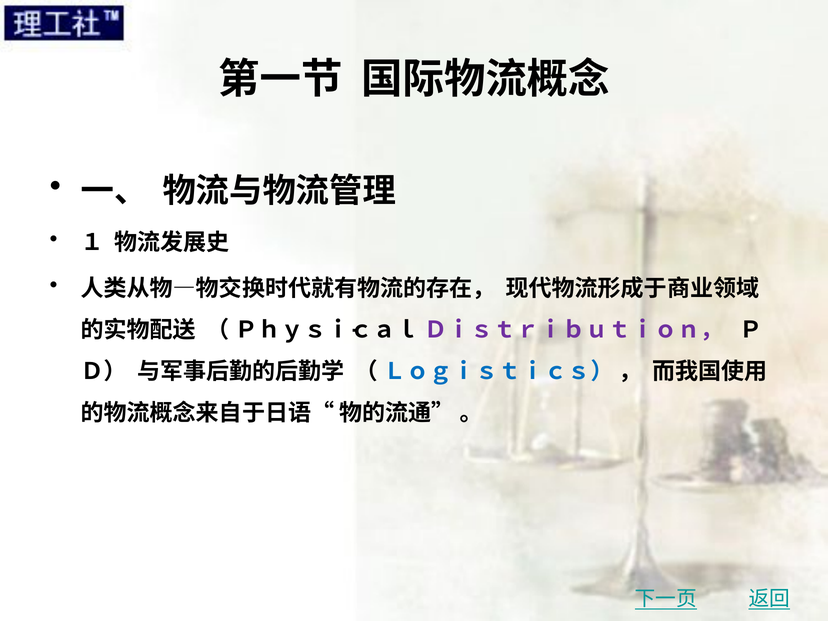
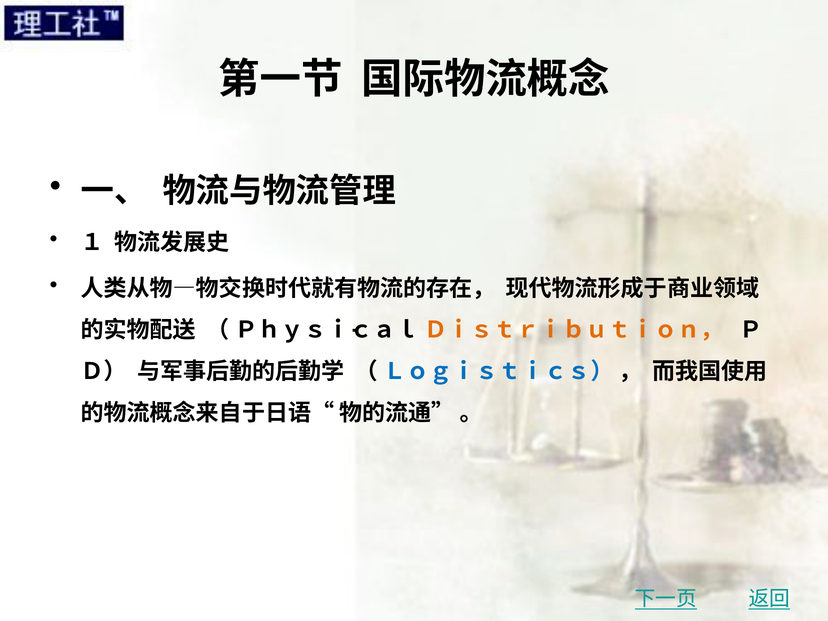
Ｄｉｓｔｒｉｂｕｔｉｏｎ， colour: purple -> orange
